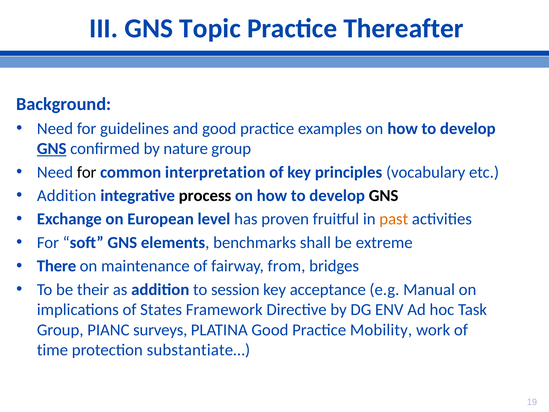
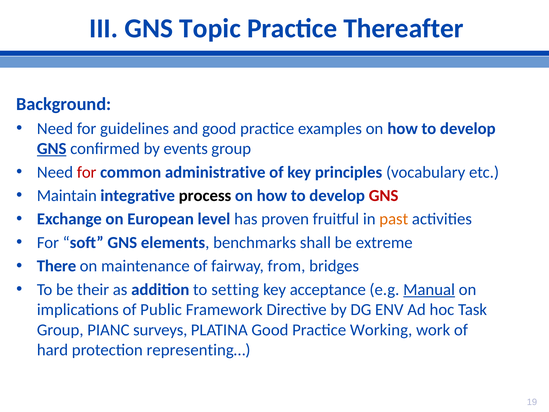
nature: nature -> events
for at (87, 172) colour: black -> red
interpretation: interpretation -> administrative
Addition at (67, 195): Addition -> Maintain
GNS at (384, 195) colour: black -> red
session: session -> setting
Manual underline: none -> present
States: States -> Public
Mobility: Mobility -> Working
time: time -> hard
substantiate…: substantiate… -> representing…
